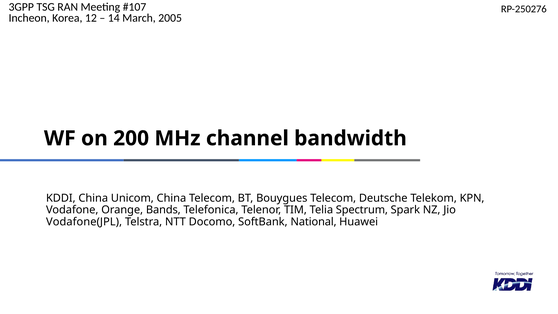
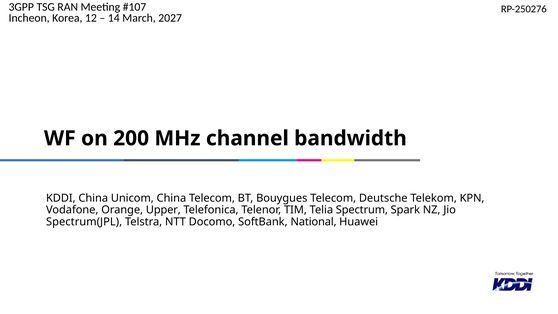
2005: 2005 -> 2027
Bands: Bands -> Upper
Vodafone(JPL: Vodafone(JPL -> Spectrum(JPL
